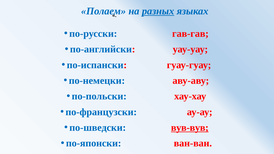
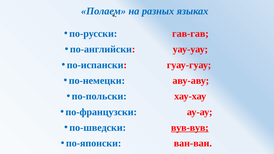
разных underline: present -> none
